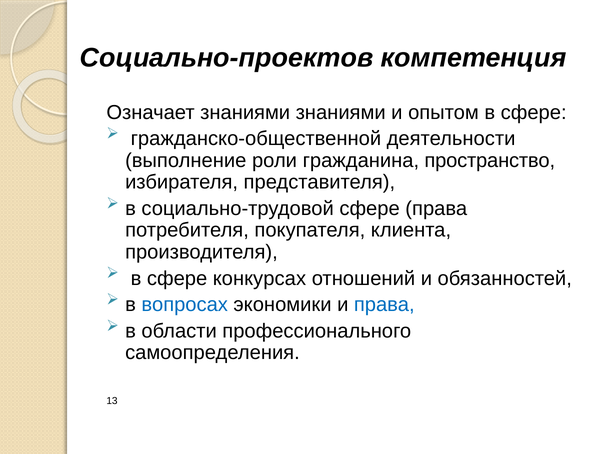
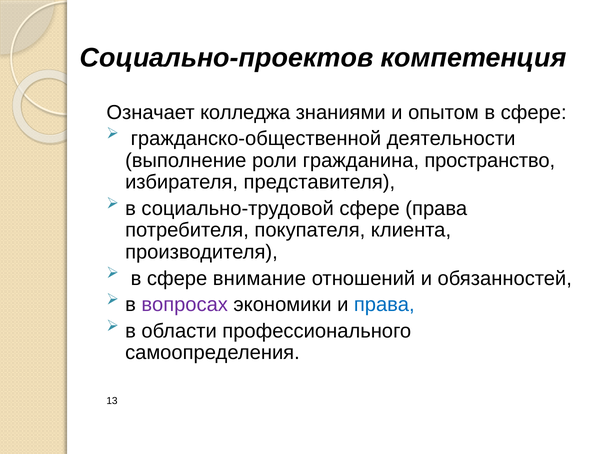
Означает знаниями: знаниями -> колледжа
конкурсах: конкурсах -> внимание
вопросах colour: blue -> purple
